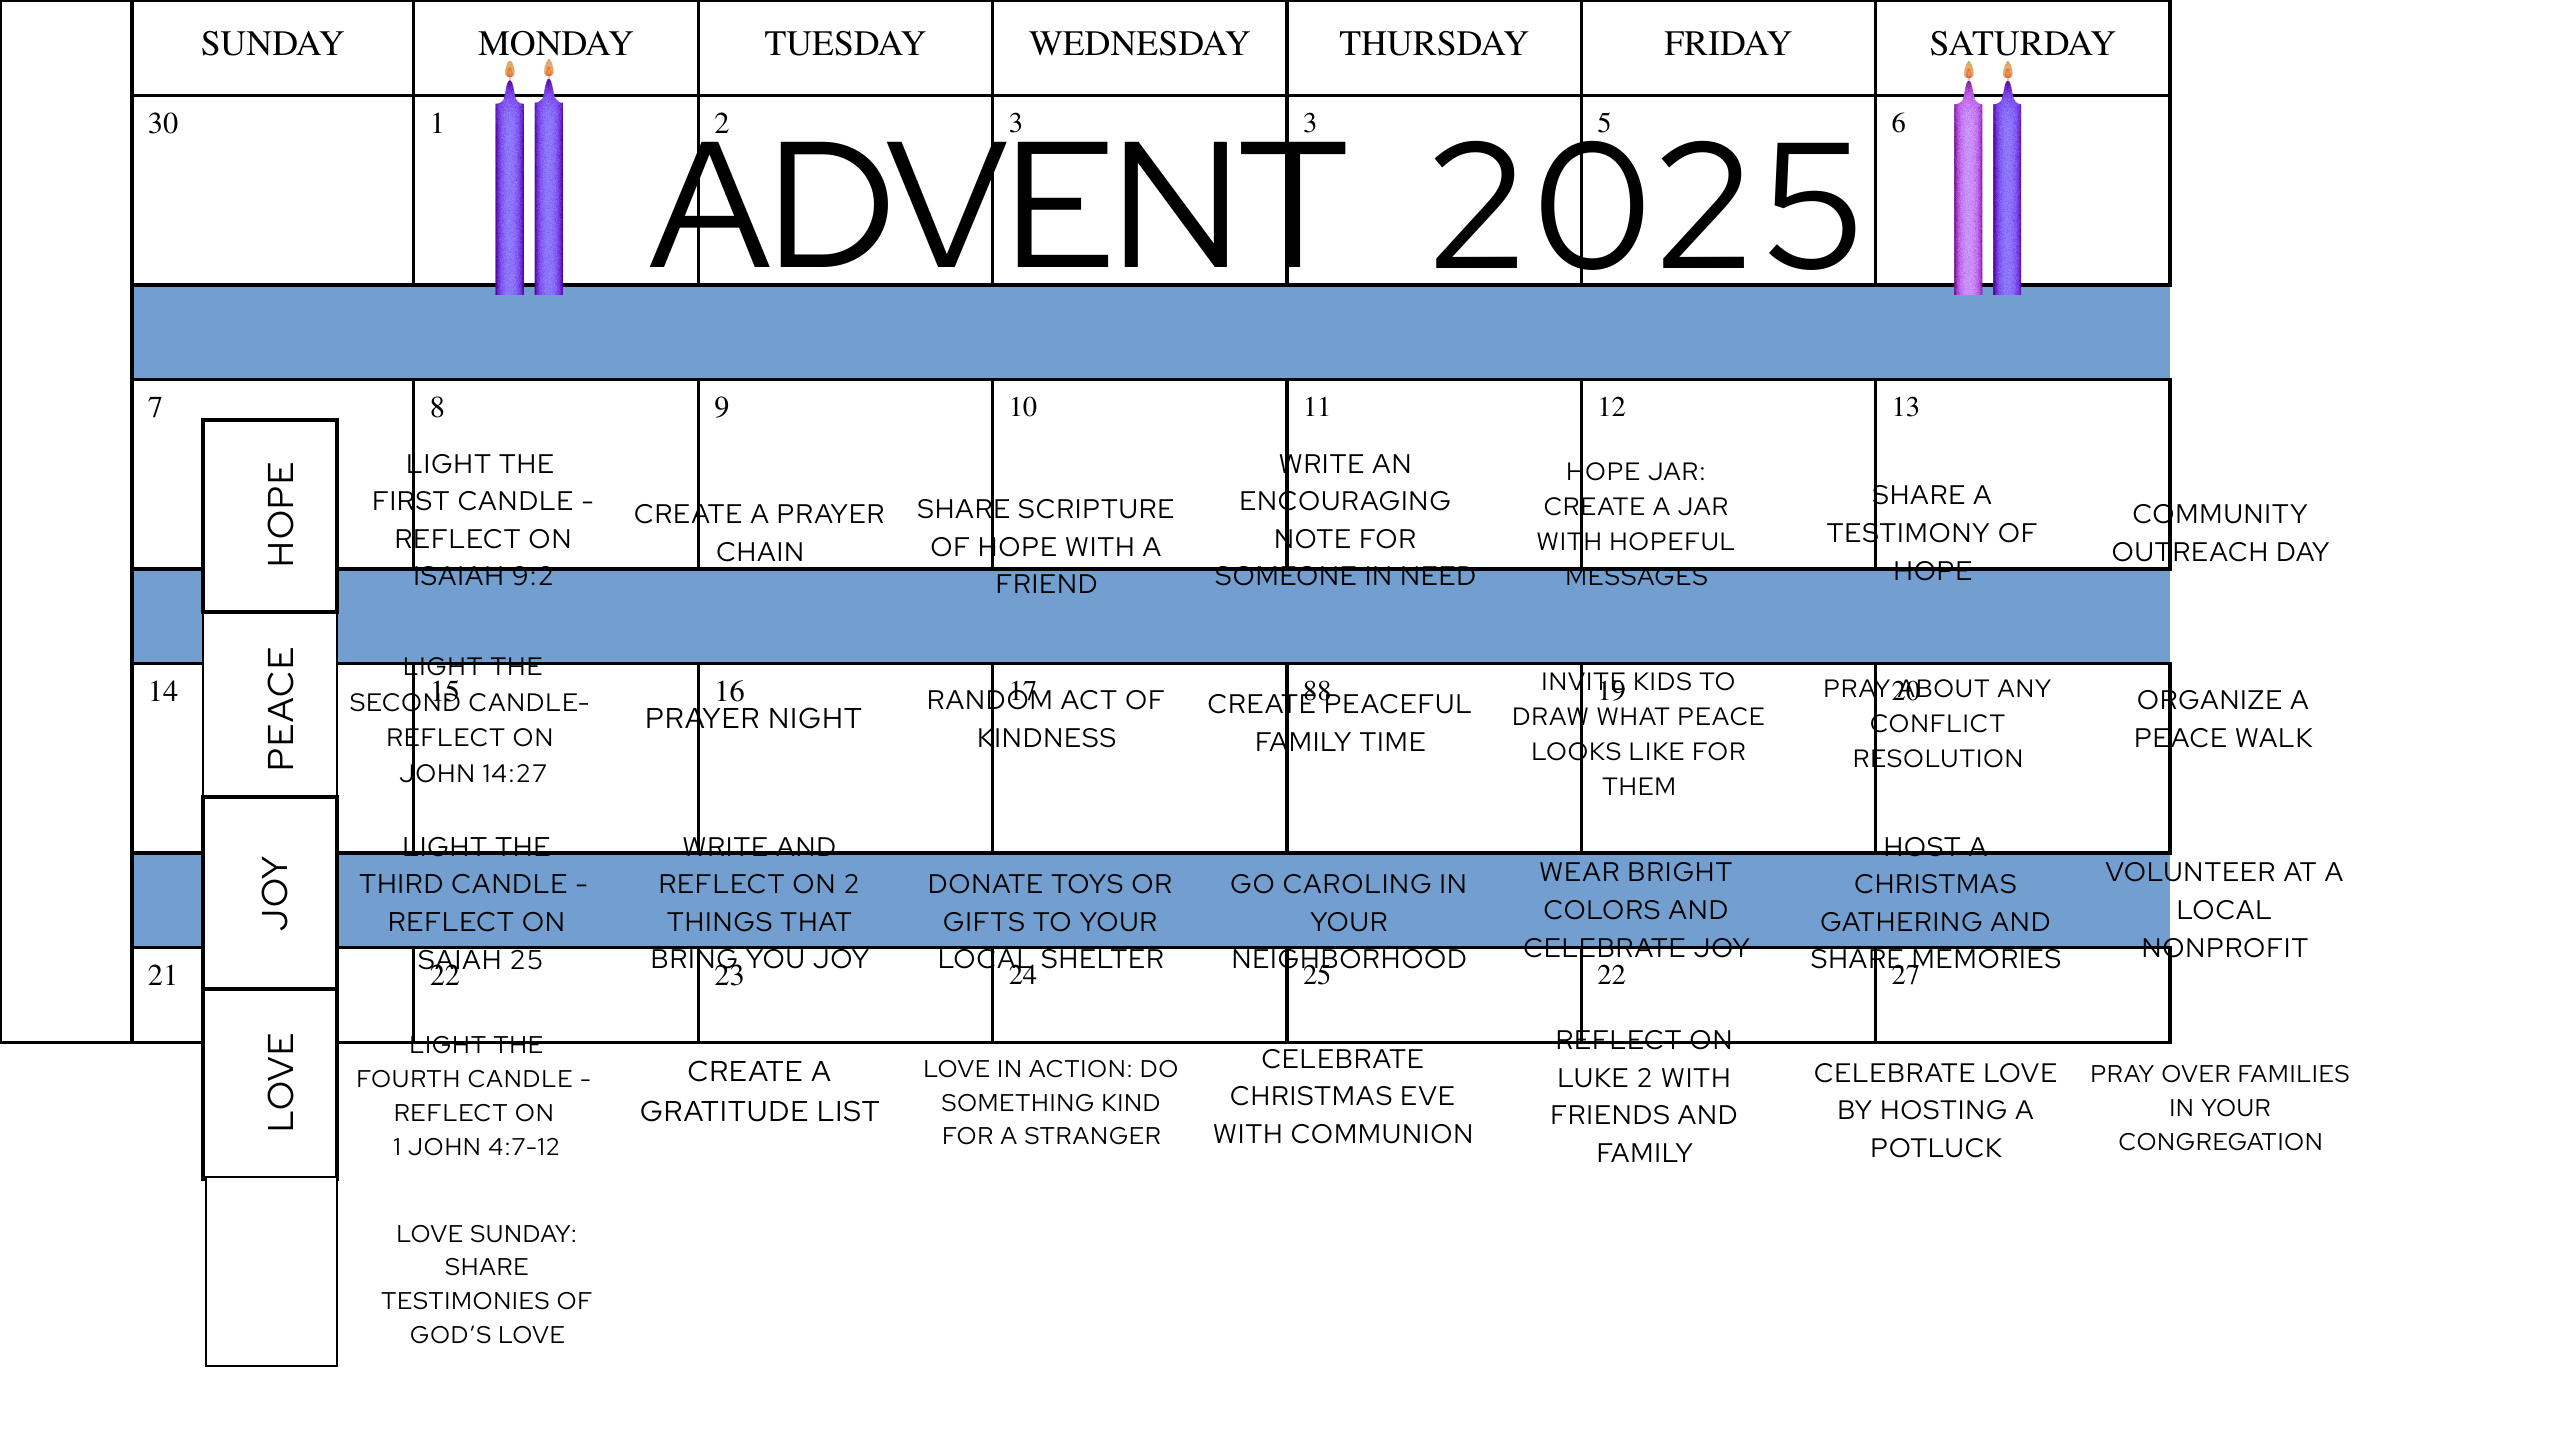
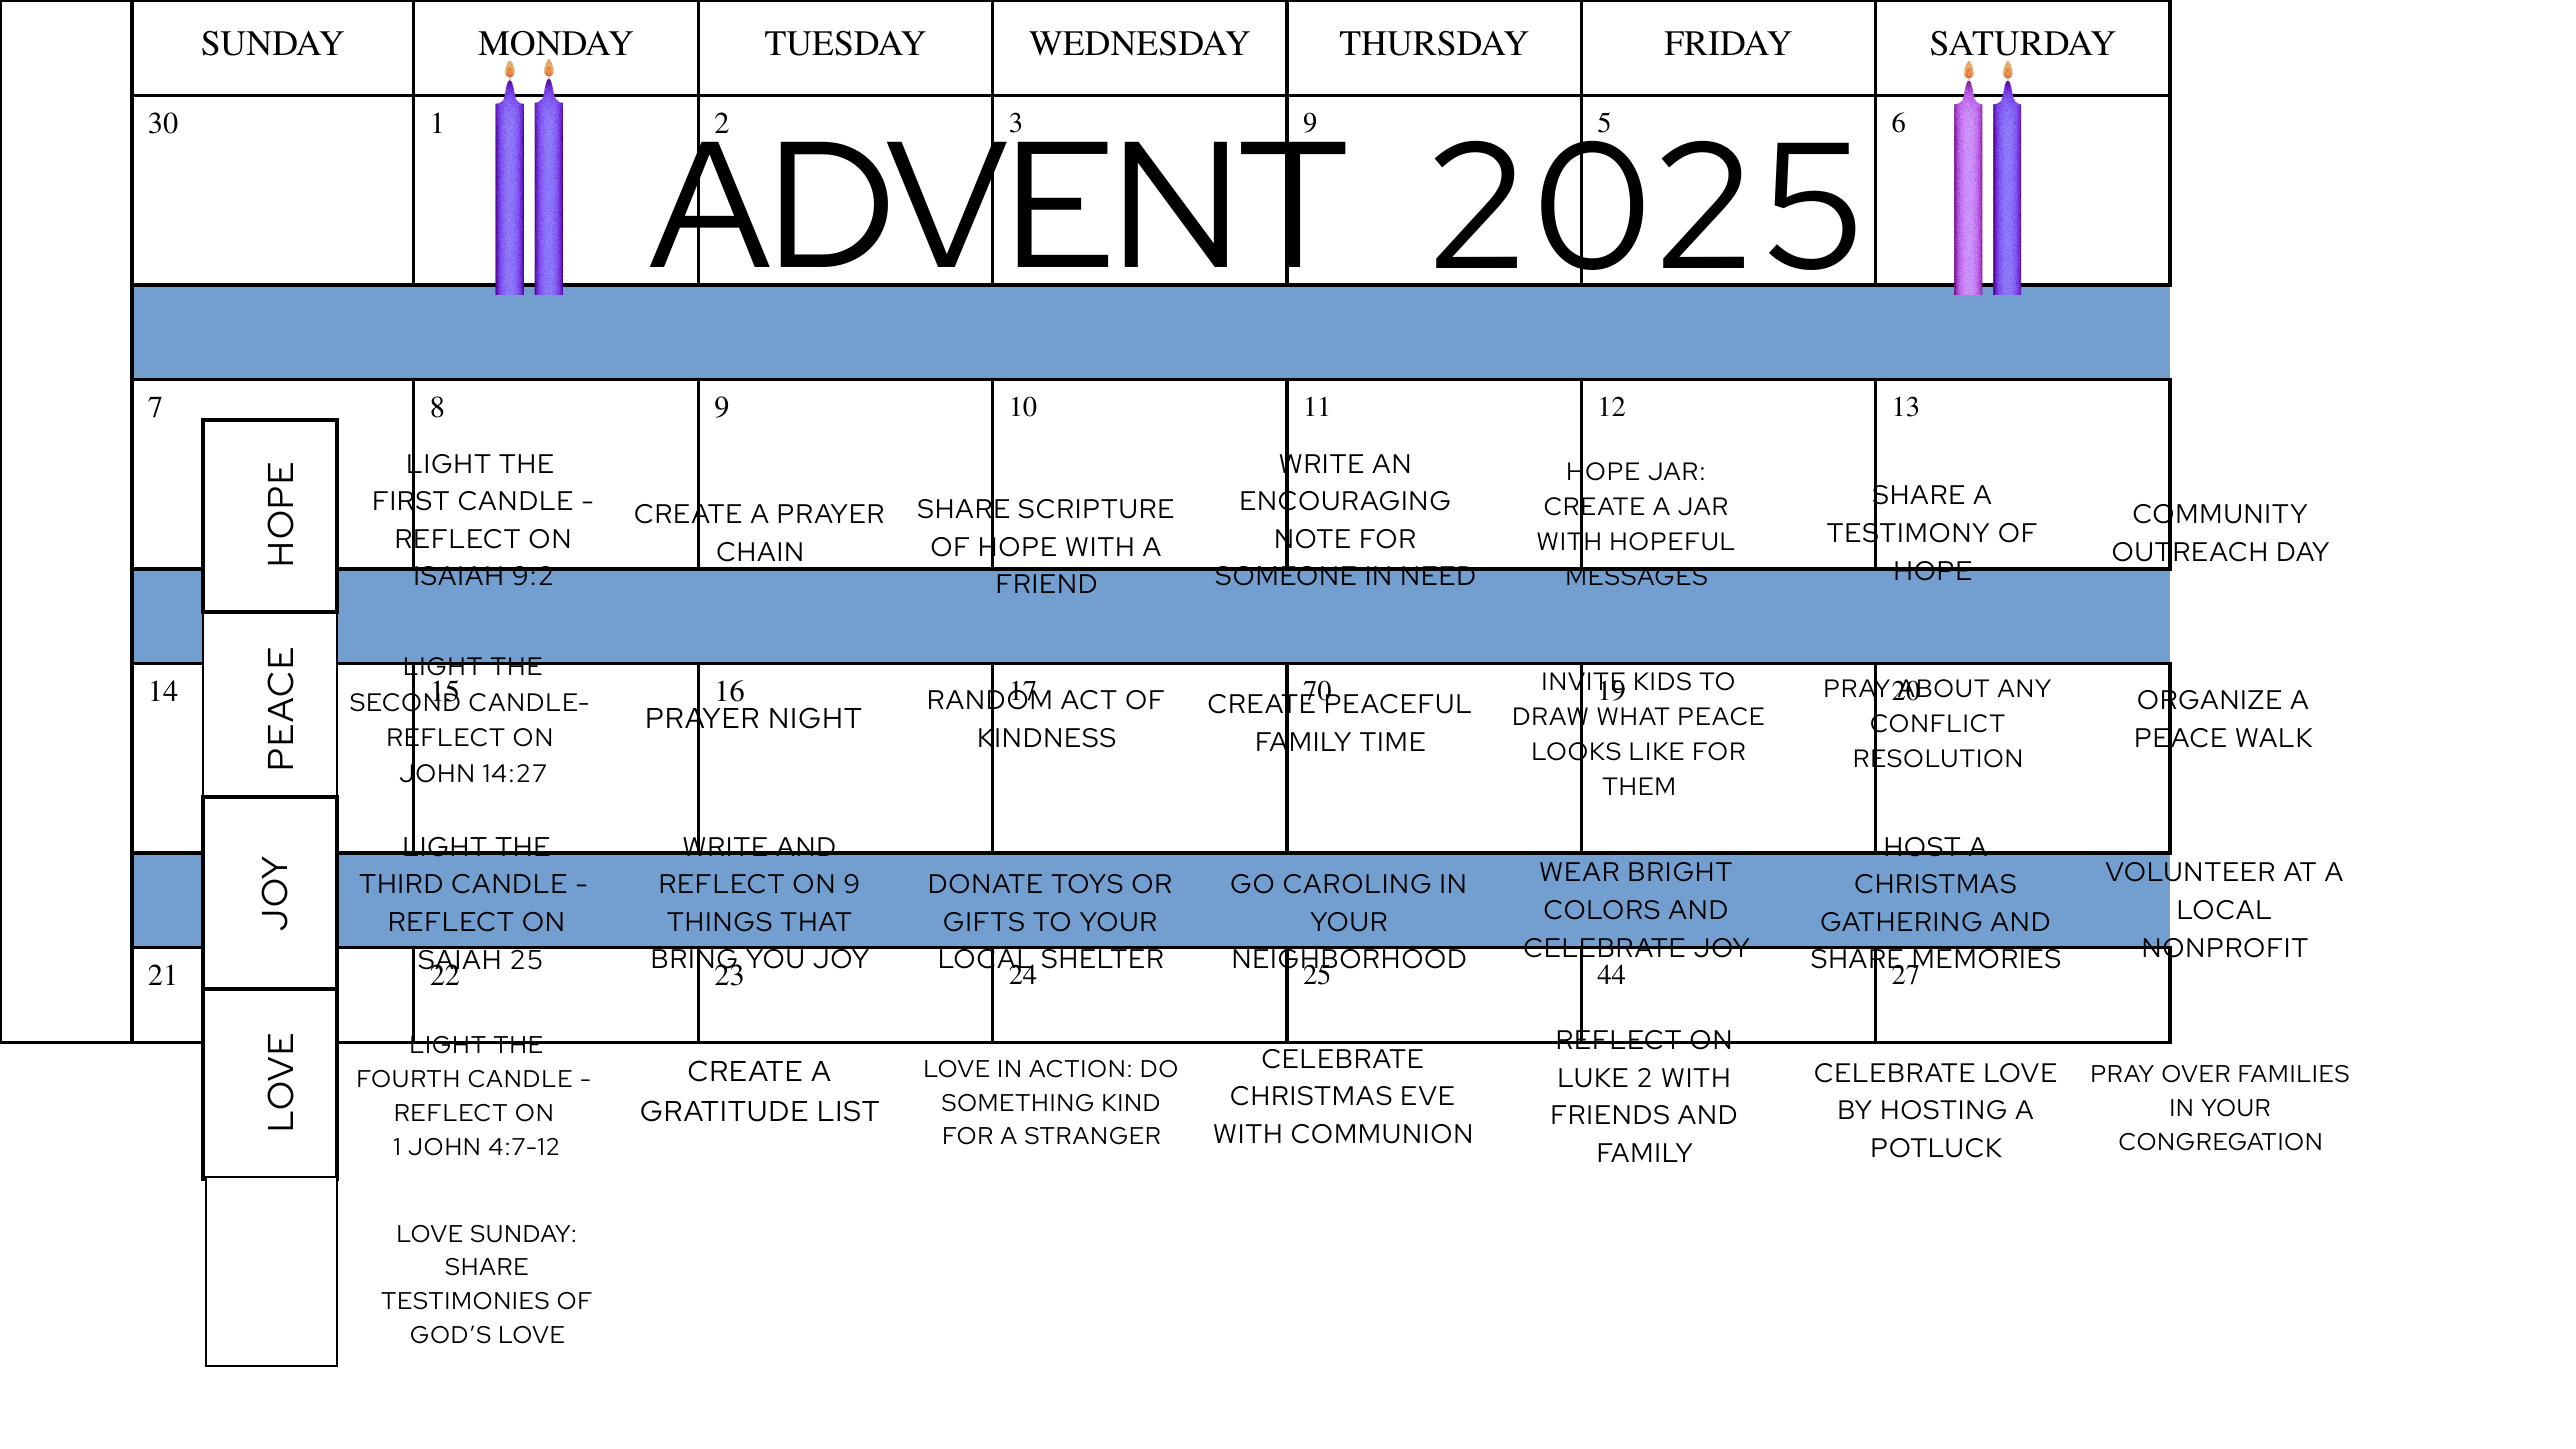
3 3: 3 -> 9
88: 88 -> 70
ON 2: 2 -> 9
22 at (1612, 975): 22 -> 44
